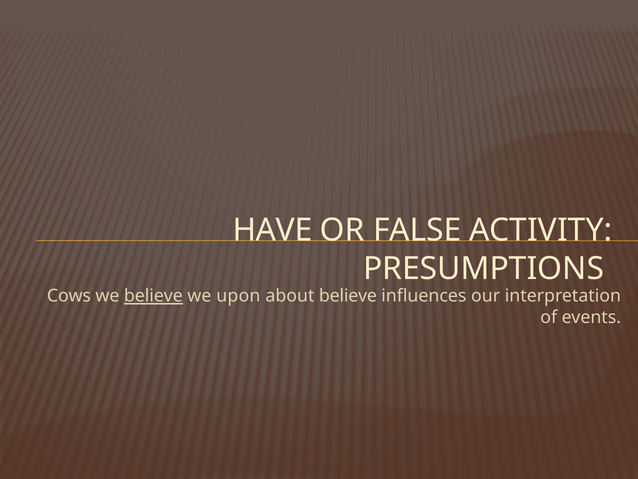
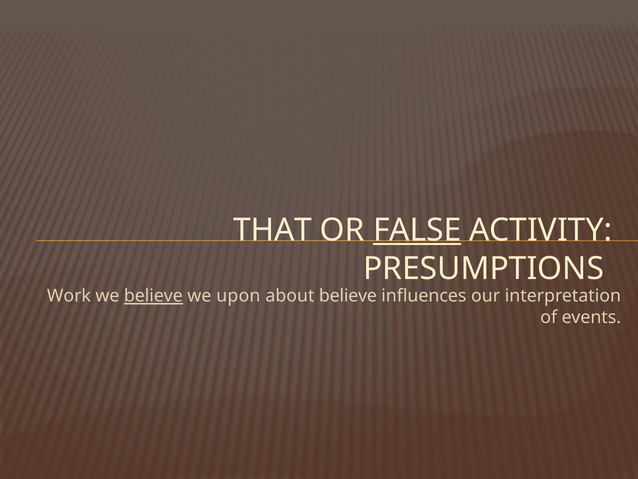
HAVE: HAVE -> THAT
FALSE underline: none -> present
Cows: Cows -> Work
